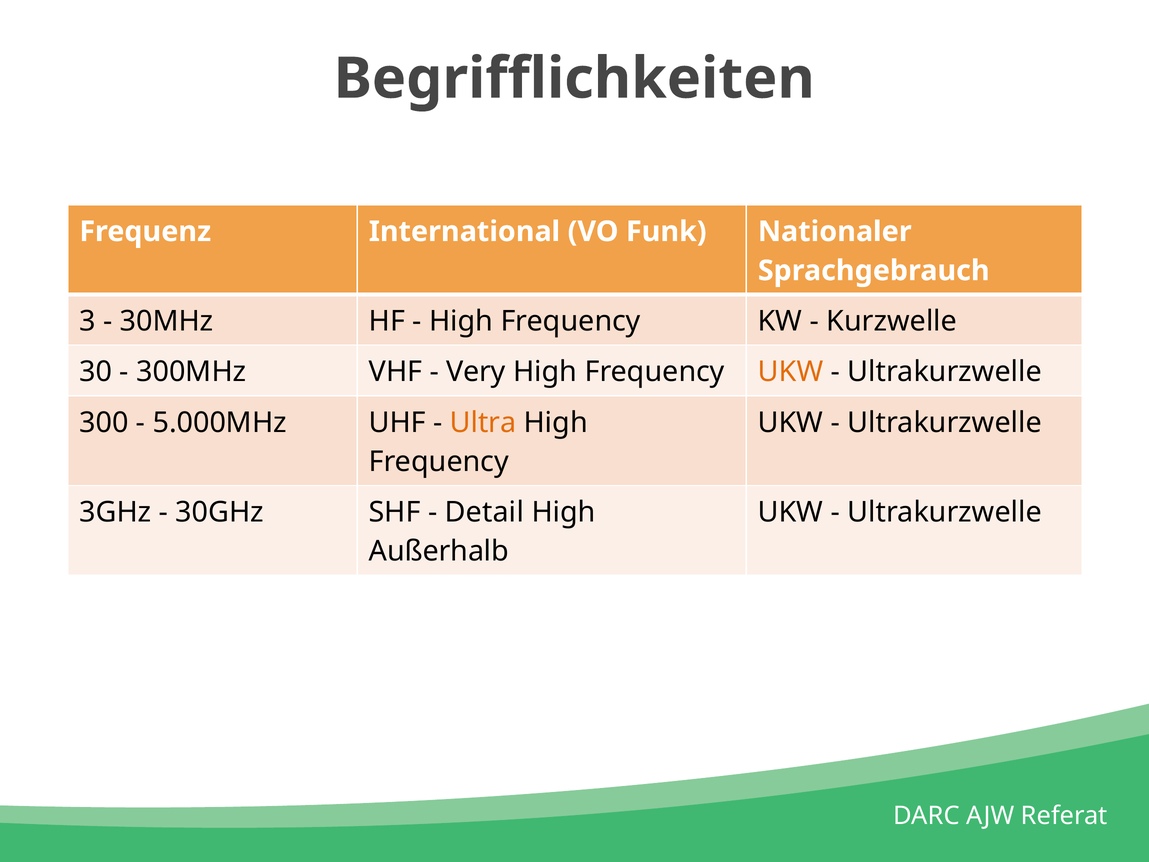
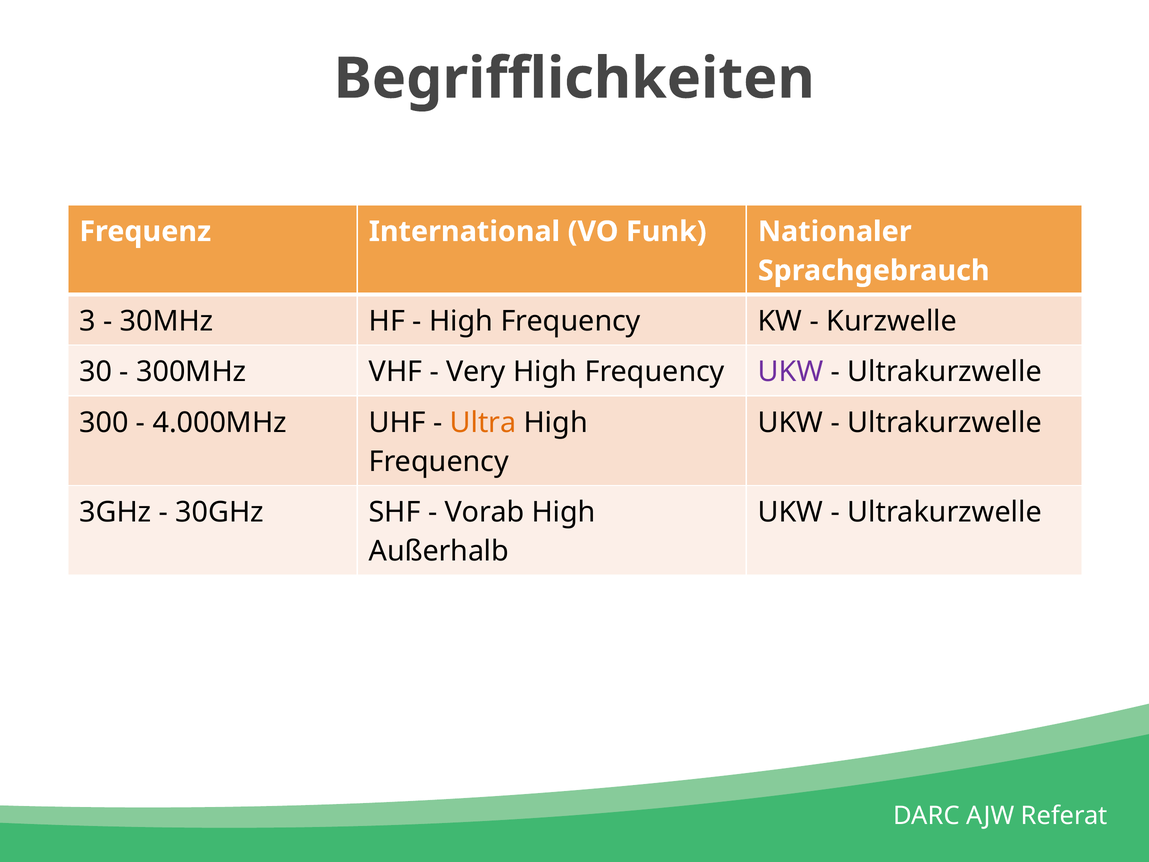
UKW at (791, 372) colour: orange -> purple
5.000MHz: 5.000MHz -> 4.000MHz
Detail: Detail -> Vorab
